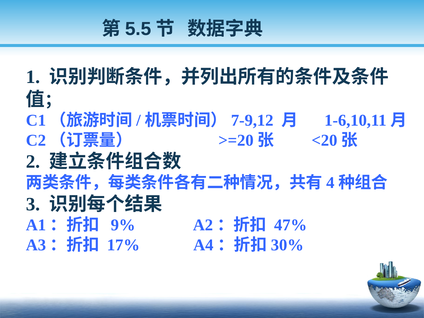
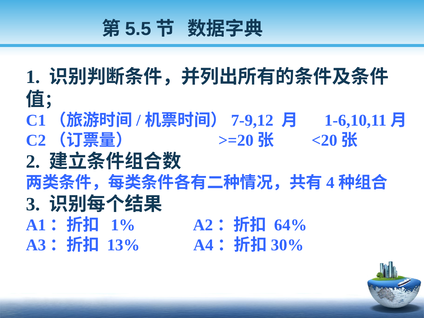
9%: 9% -> 1%
47%: 47% -> 64%
17%: 17% -> 13%
